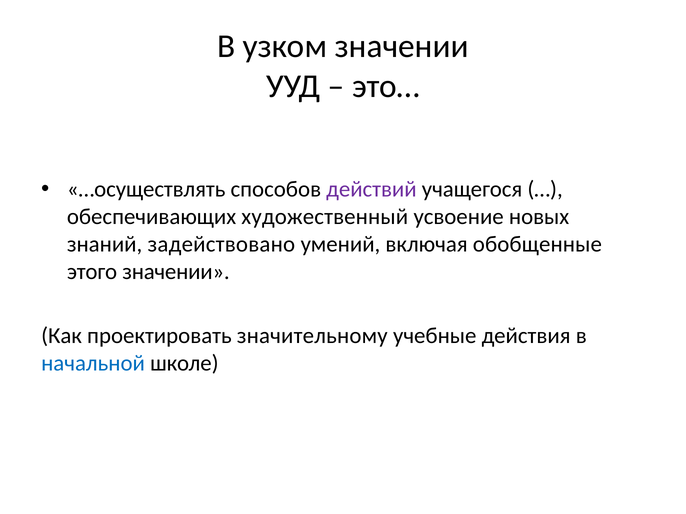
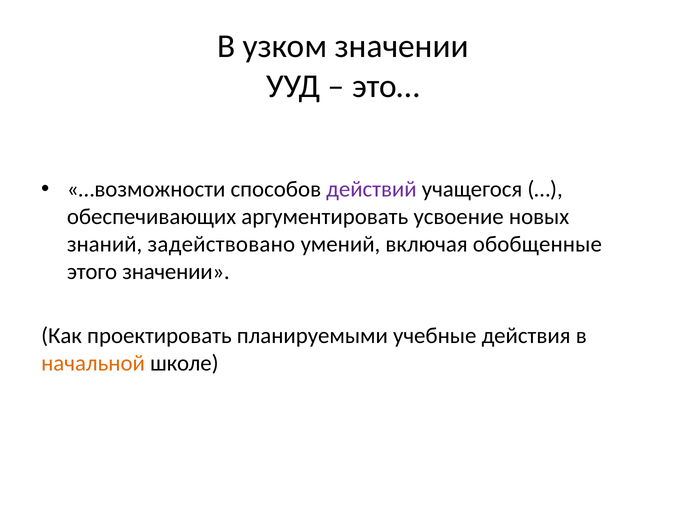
…осуществлять: …осуществлять -> …возможности
художественный: художественный -> аргументировать
значительному: значительному -> планируемыми
начальной colour: blue -> orange
